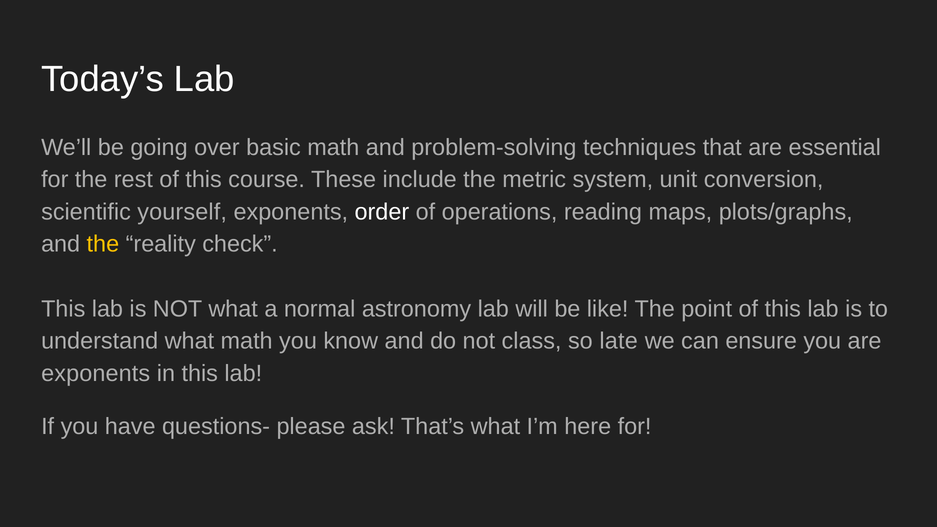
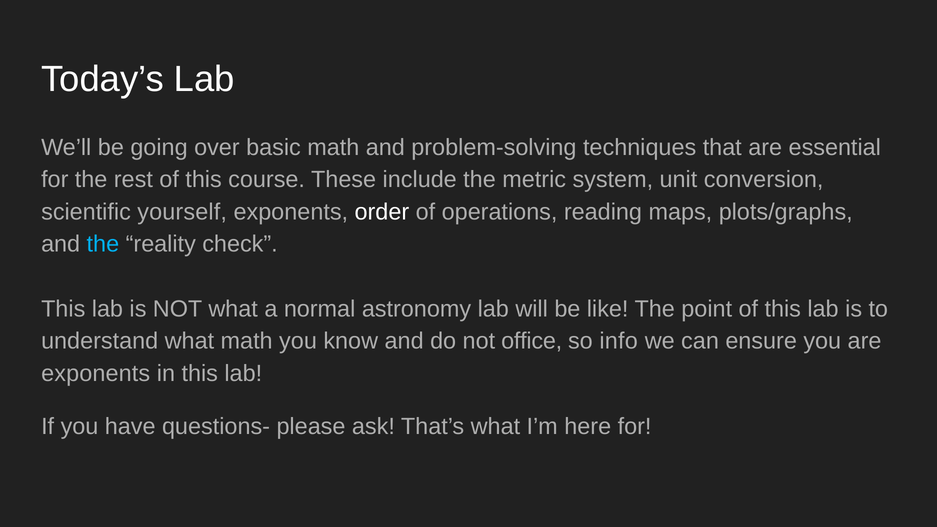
the at (103, 244) colour: yellow -> light blue
class: class -> office
late: late -> info
